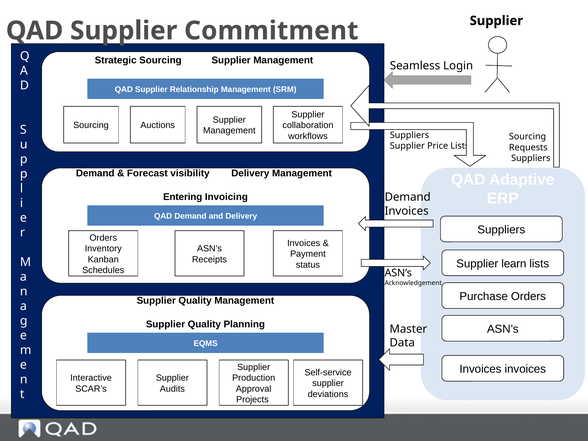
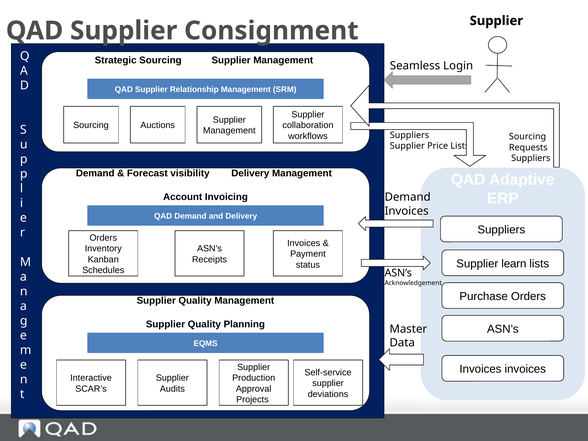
Commitment: Commitment -> Consignment
Entering: Entering -> Account
